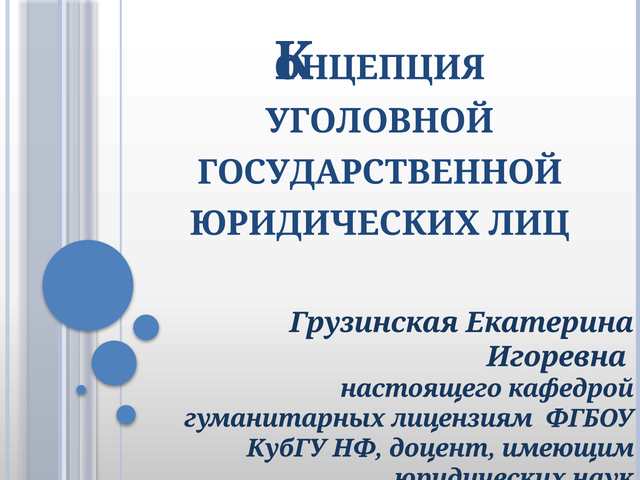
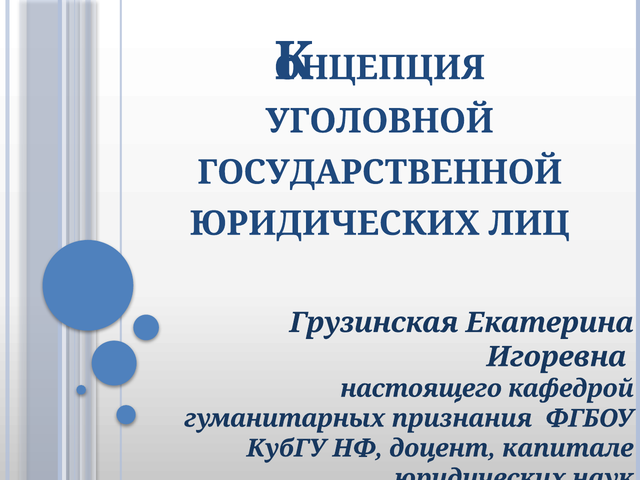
лицензиям: лицензиям -> признания
имеющим: имеющим -> капитале
